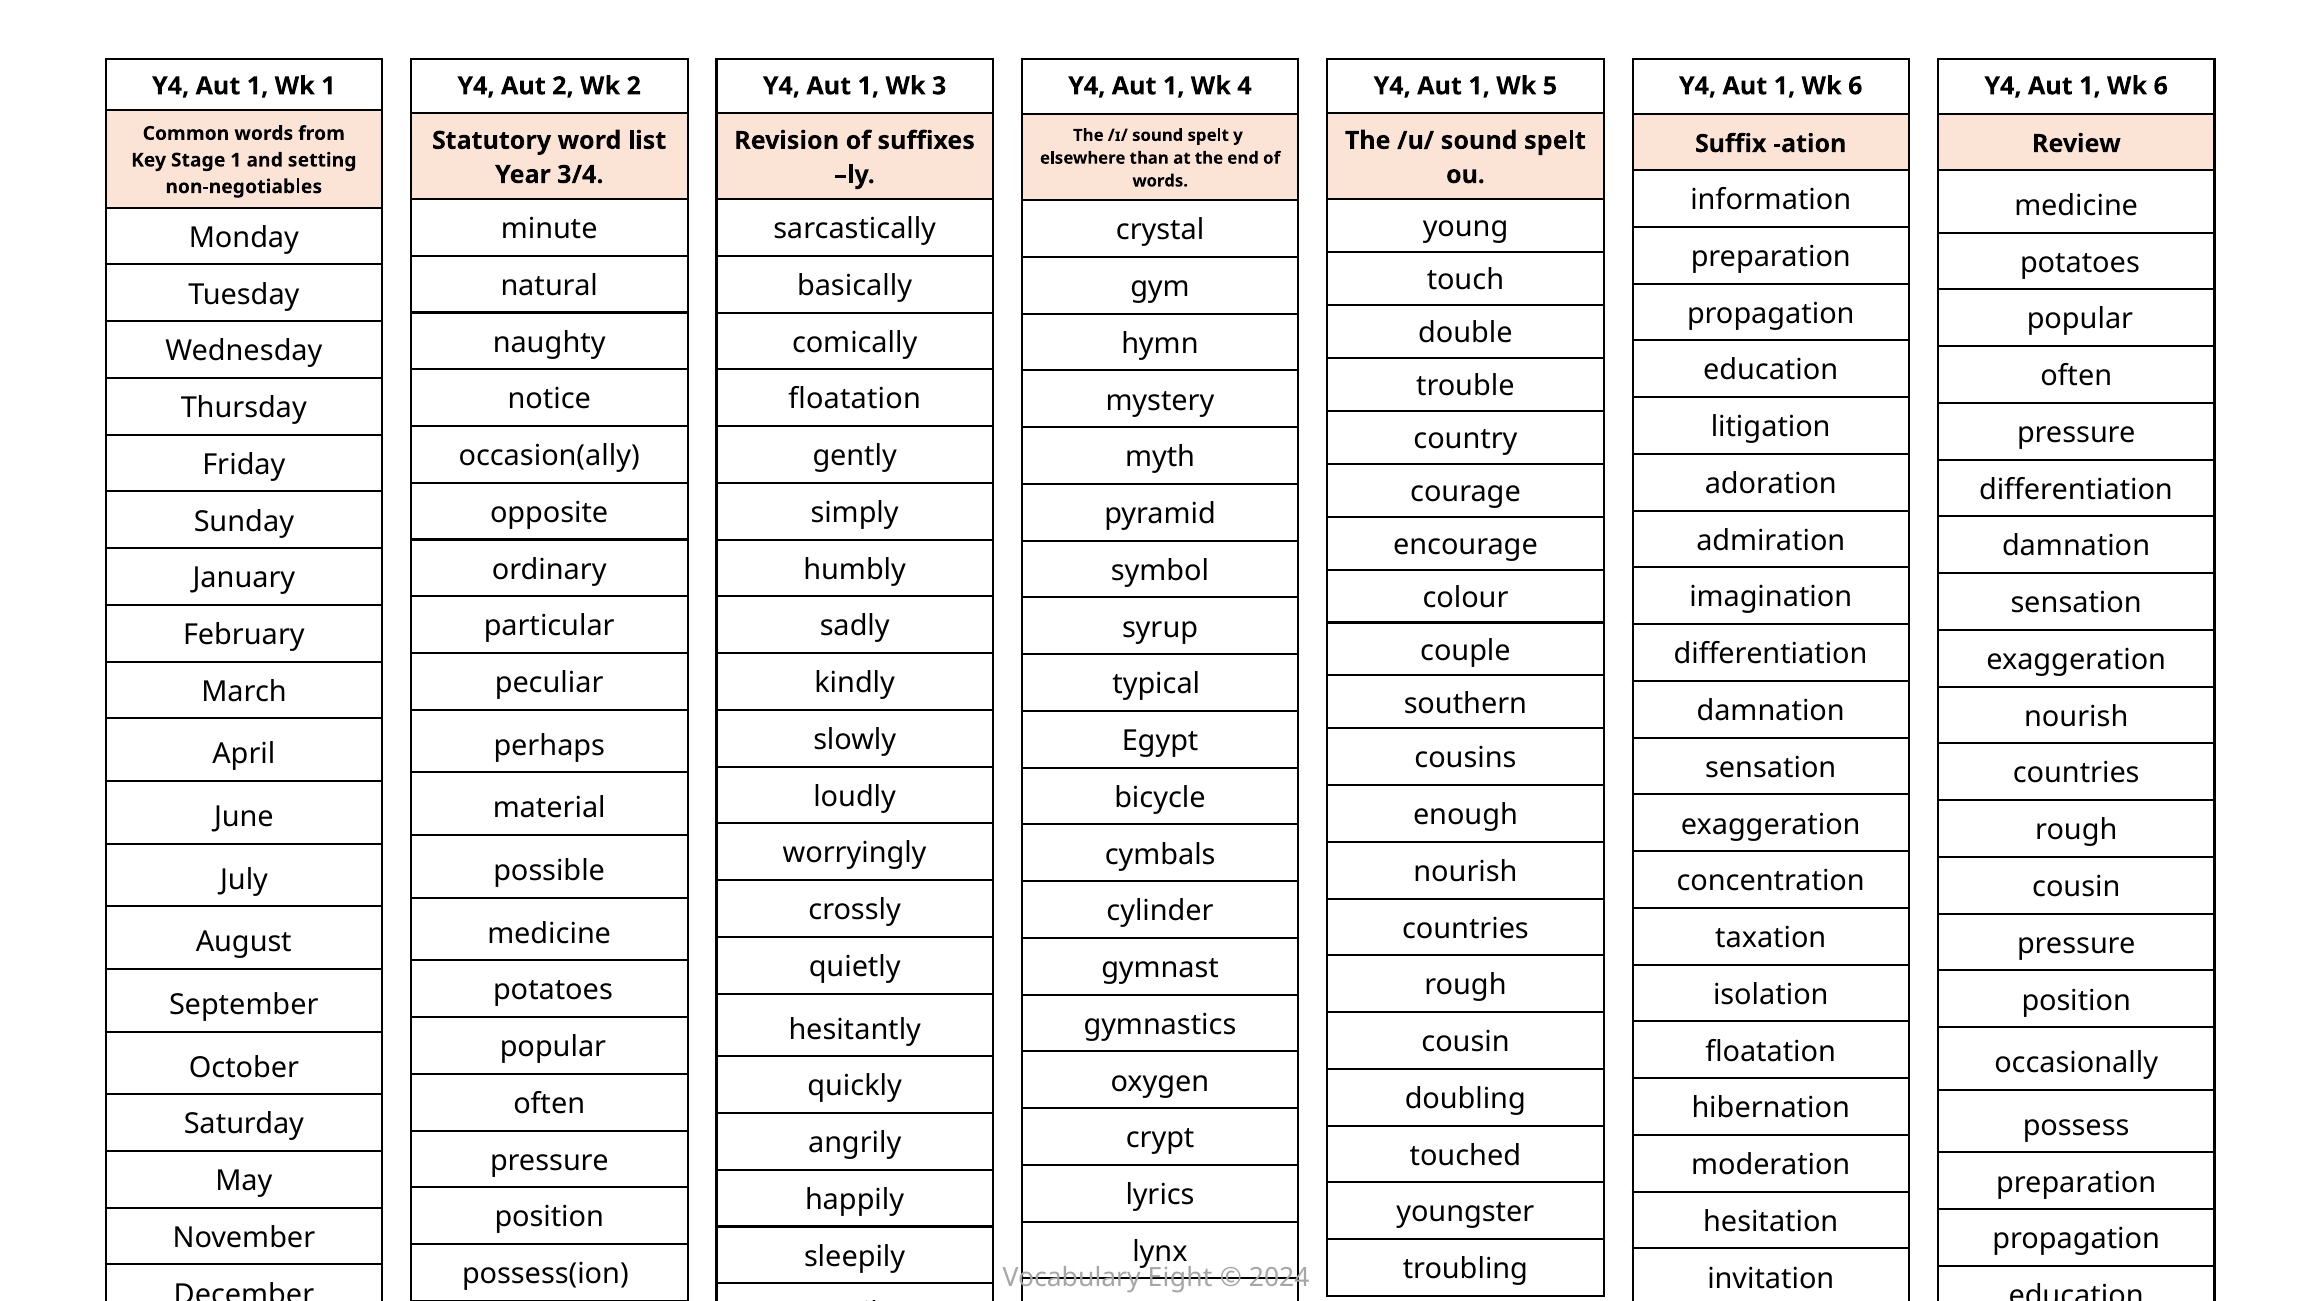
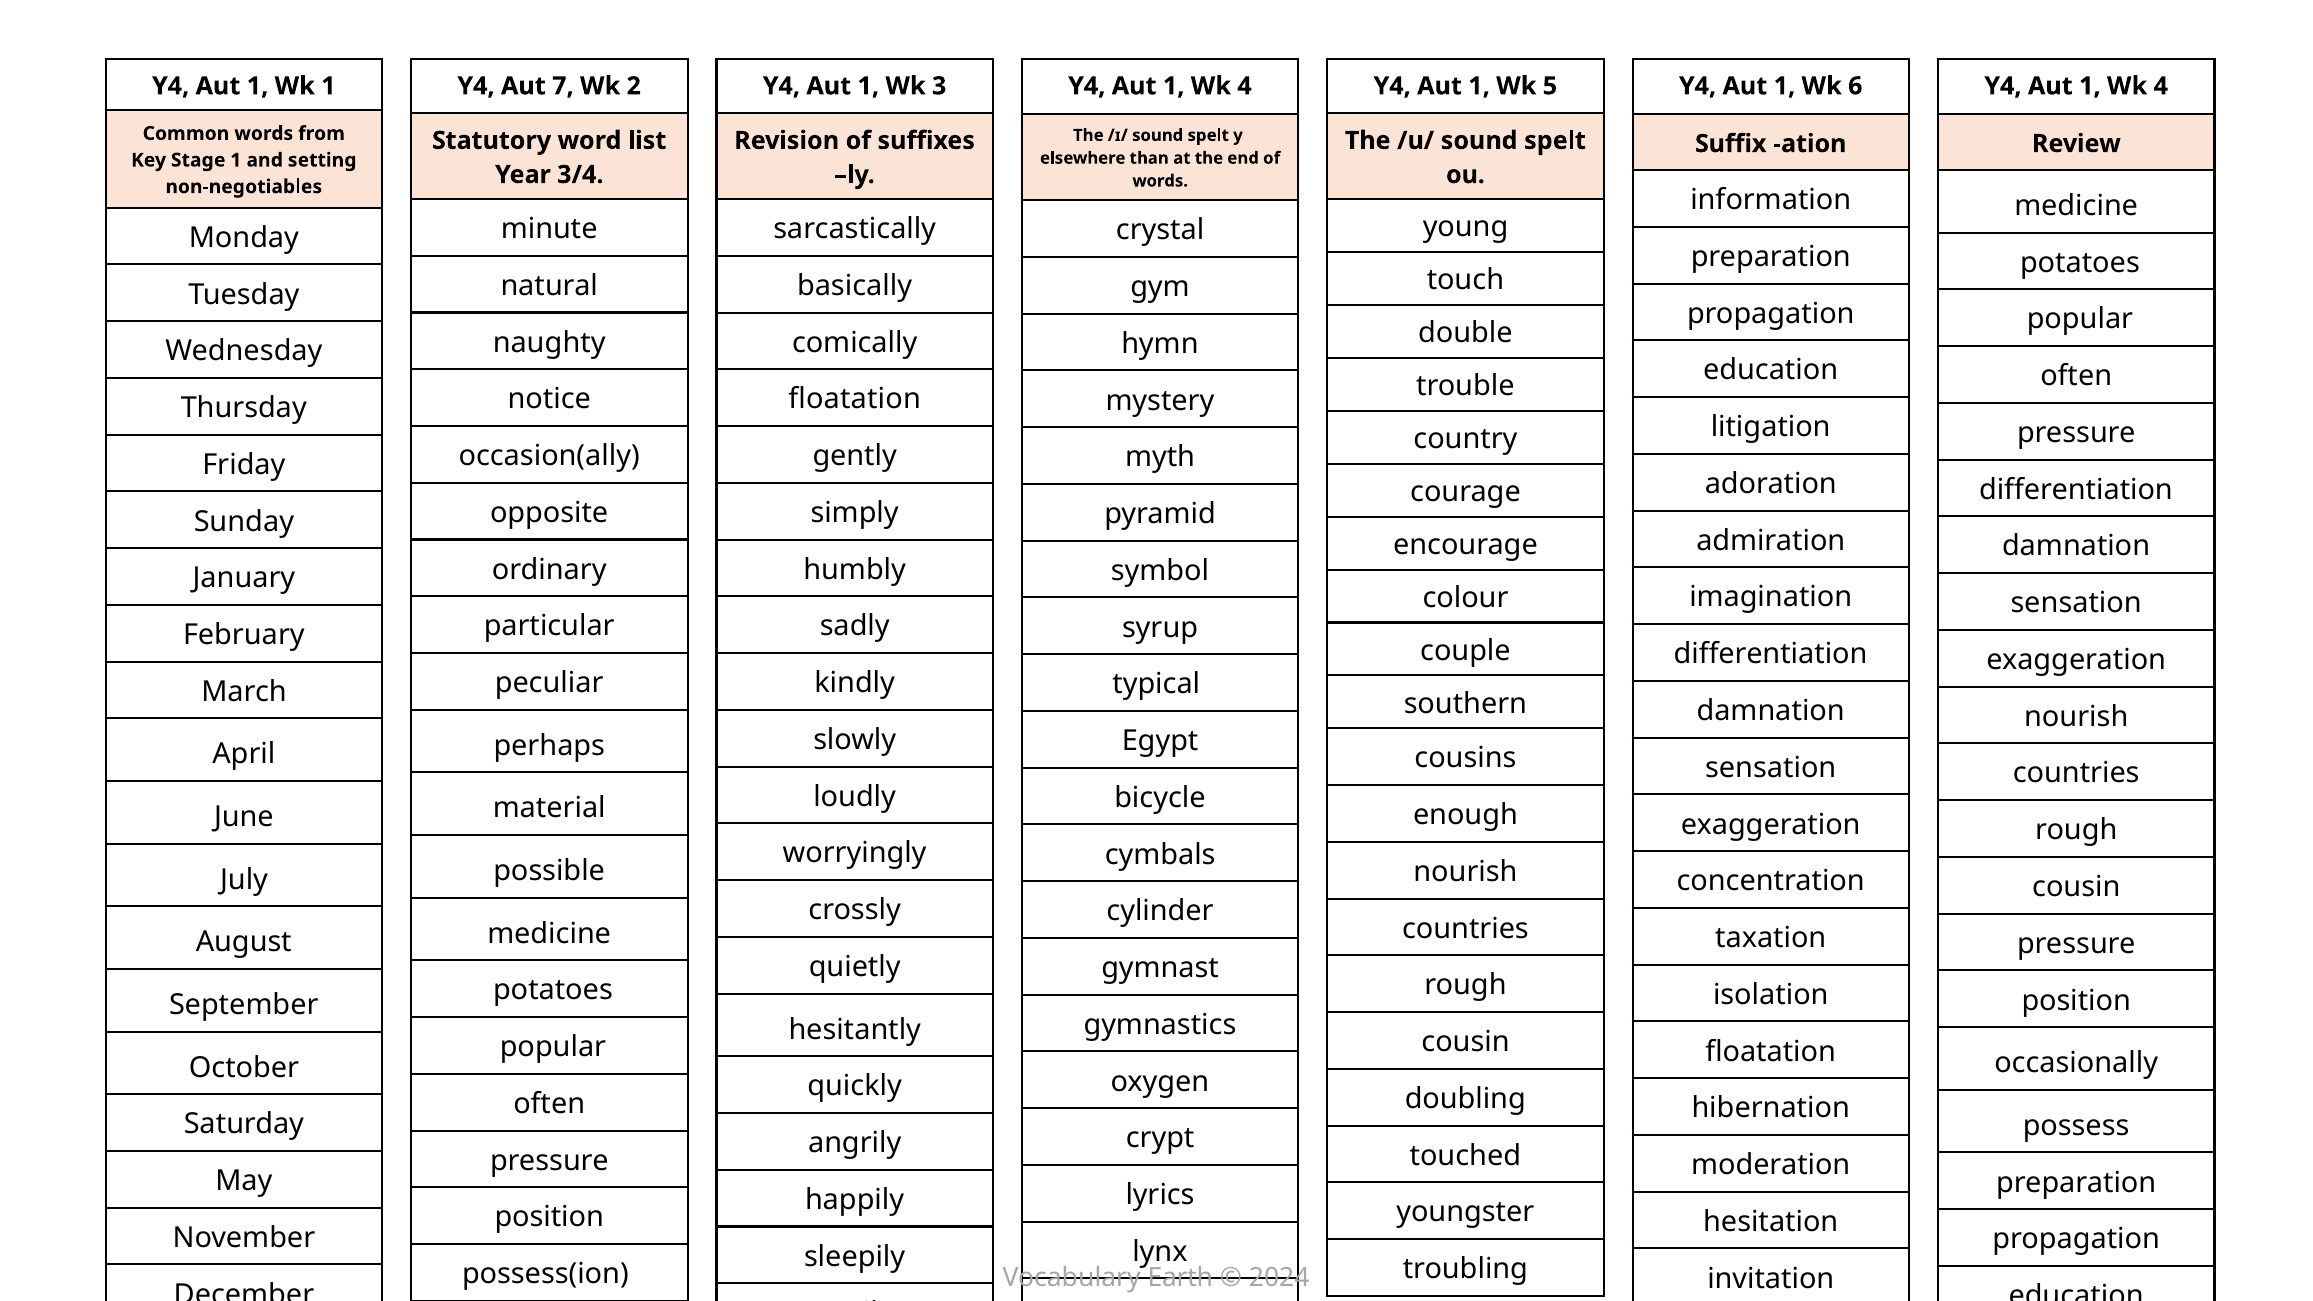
Aut 2: 2 -> 7
6 at (2161, 86): 6 -> 4
Eight: Eight -> Earth
